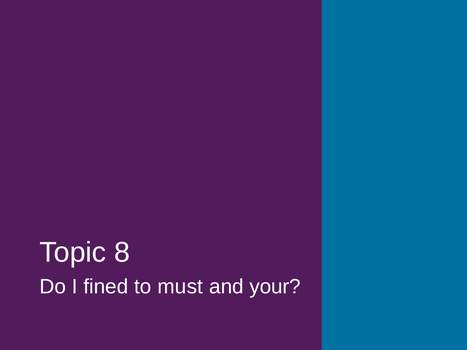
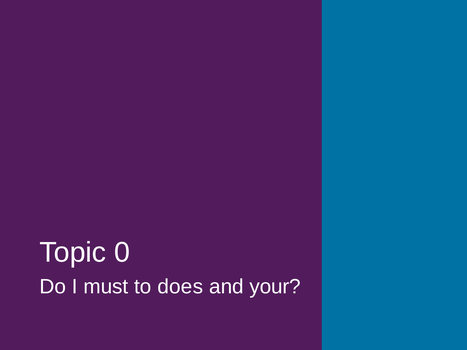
8: 8 -> 0
fined: fined -> must
must: must -> does
